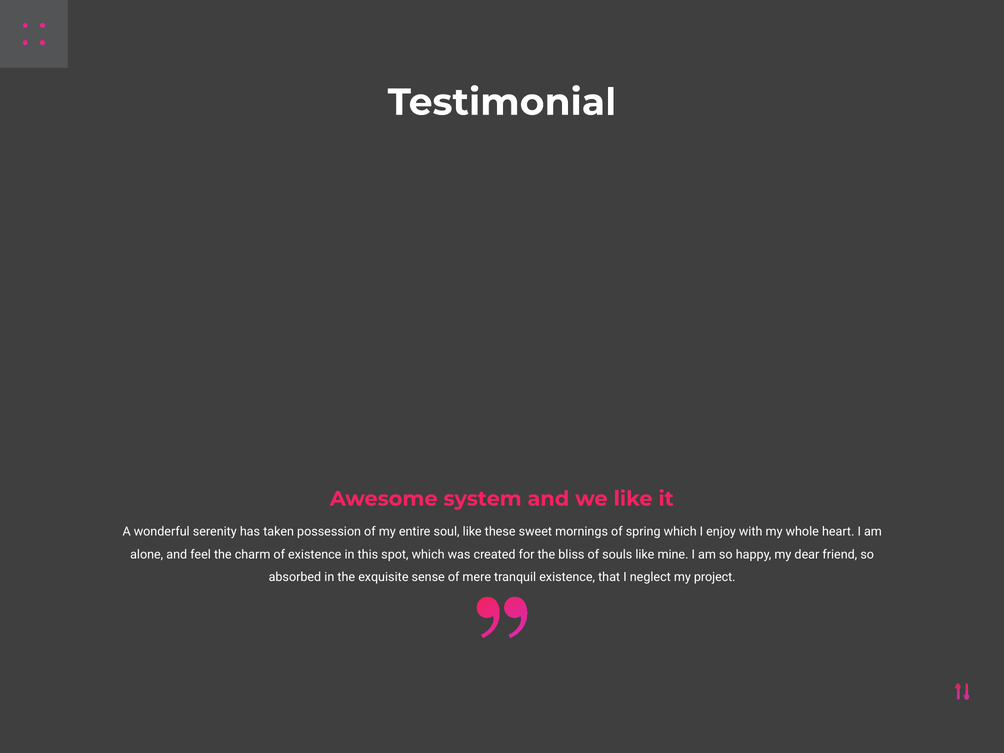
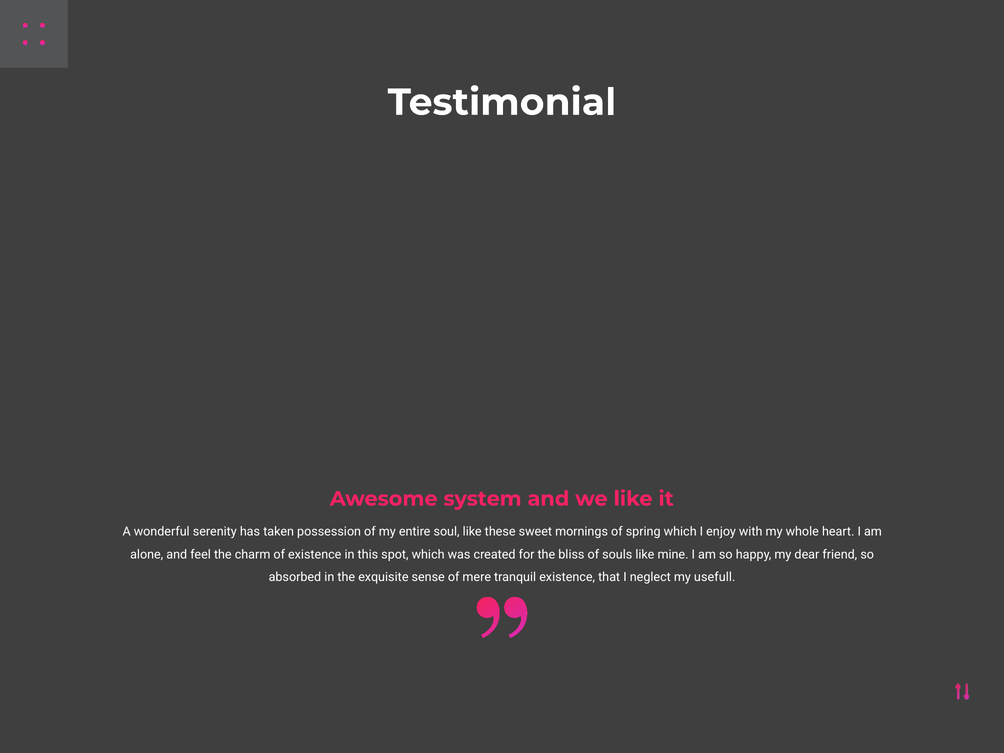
project: project -> usefull
